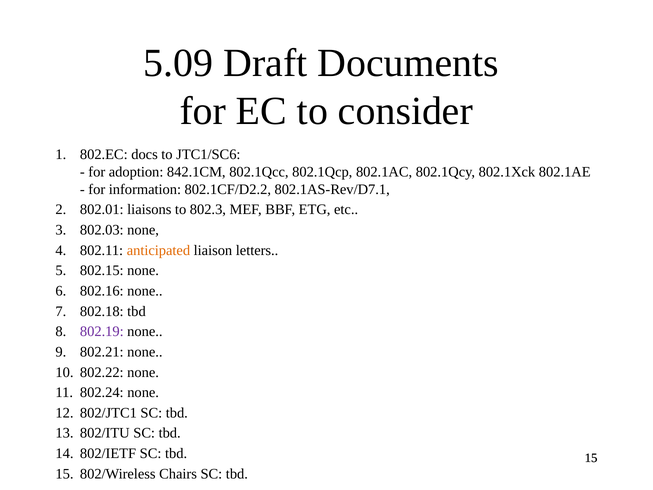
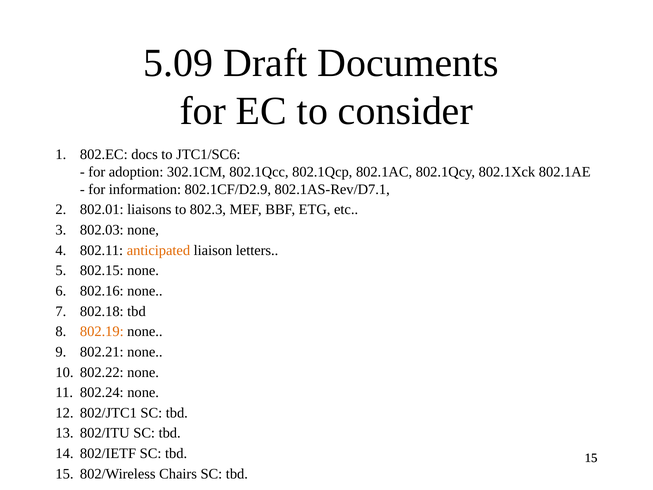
842.1CM: 842.1CM -> 302.1CM
802.1CF/D2.2: 802.1CF/D2.2 -> 802.1CF/D2.9
802.19 colour: purple -> orange
